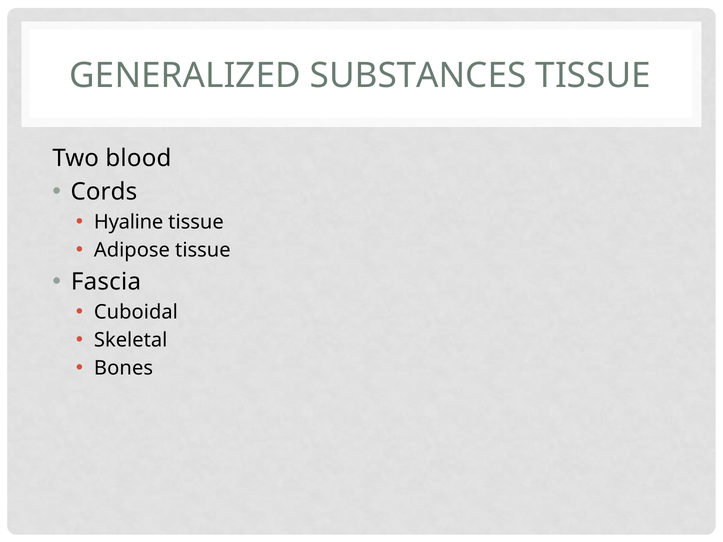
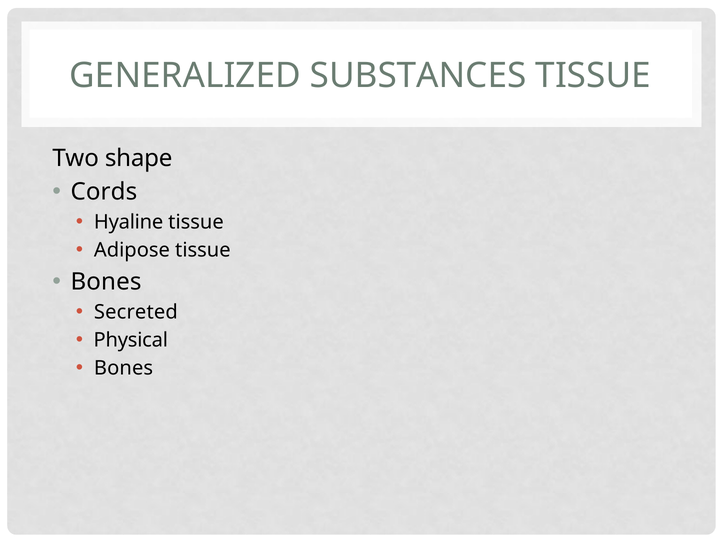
blood: blood -> shape
Fascia at (106, 282): Fascia -> Bones
Cuboidal: Cuboidal -> Secreted
Skeletal: Skeletal -> Physical
